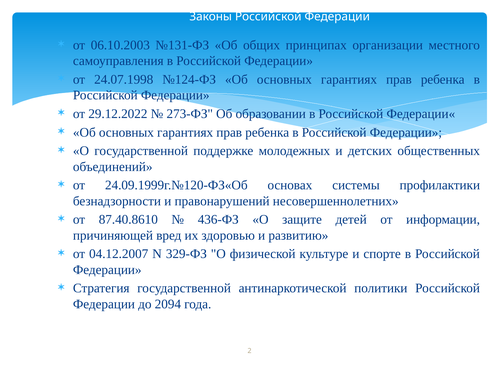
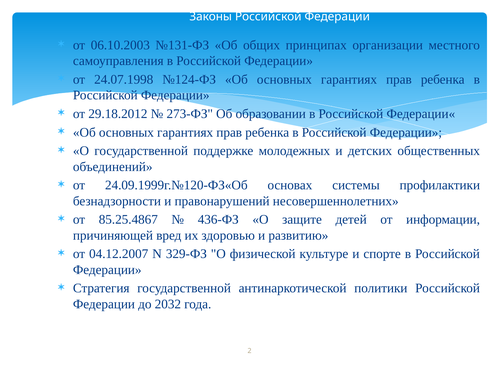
29.12.2022: 29.12.2022 -> 29.18.2012
87.40.8610: 87.40.8610 -> 85.25.4867
2094: 2094 -> 2032
